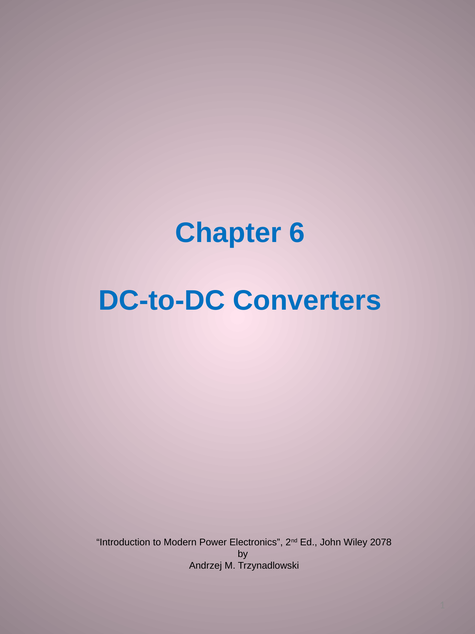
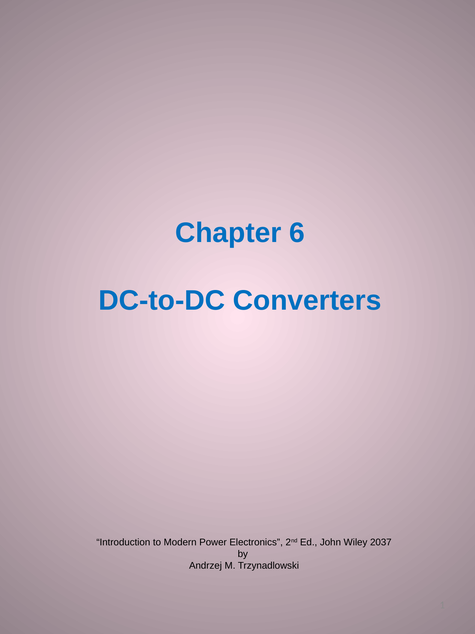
2078: 2078 -> 2037
